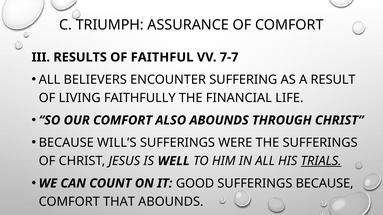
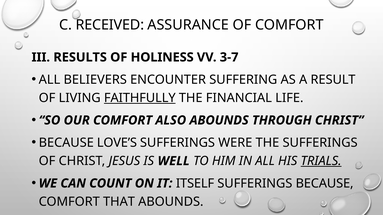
TRIUMPH: TRIUMPH -> RECEIVED
FAITHFUL: FAITHFUL -> HOLINESS
7-7: 7-7 -> 3-7
FAITHFULLY underline: none -> present
WILL’S: WILL’S -> LOVE’S
GOOD: GOOD -> ITSELF
